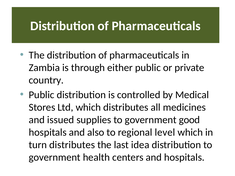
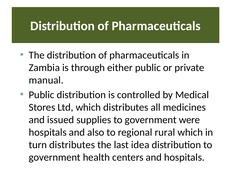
country: country -> manual
good: good -> were
level: level -> rural
